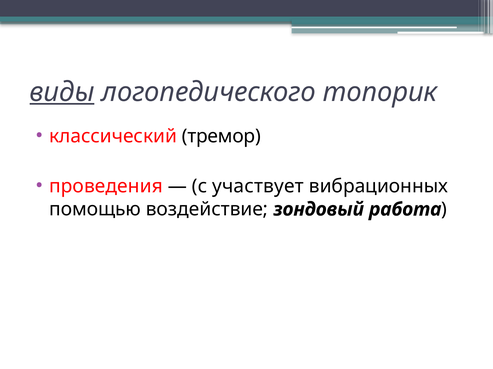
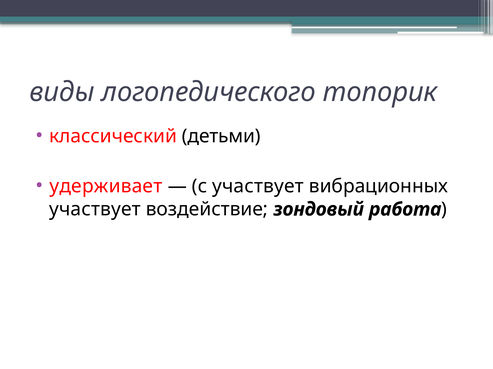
виды underline: present -> none
тремор: тремор -> детьми
проведения: проведения -> удерживает
помощью at (95, 210): помощью -> участвует
